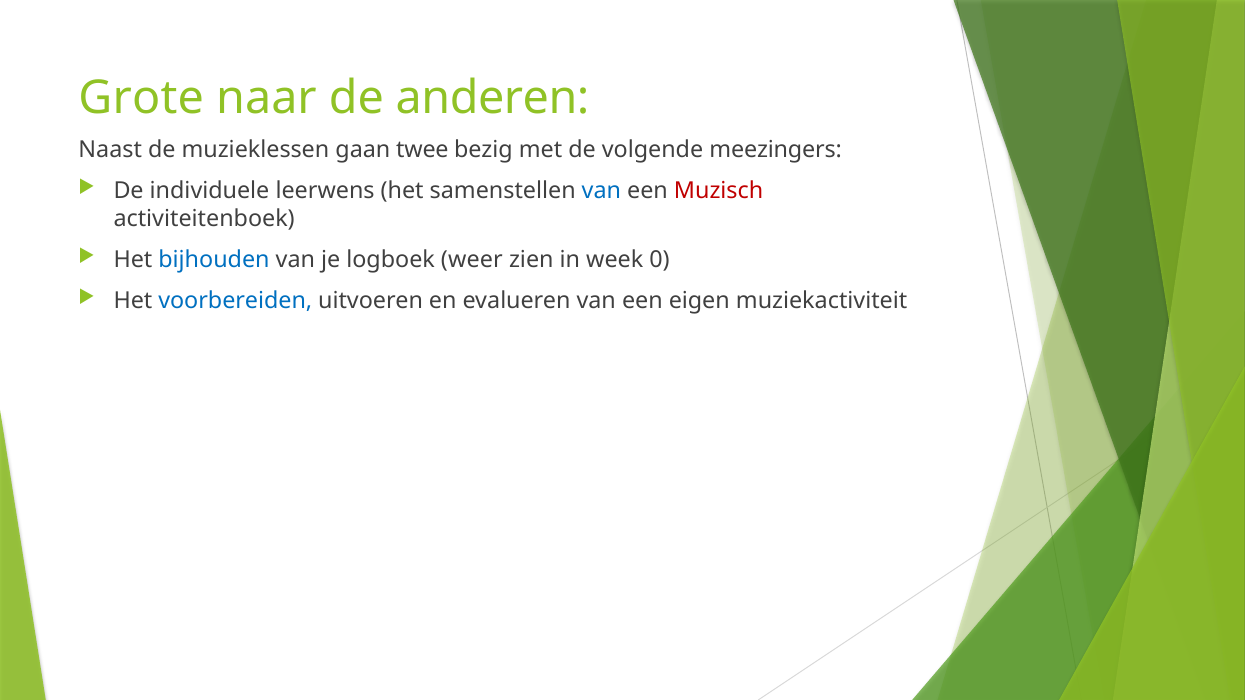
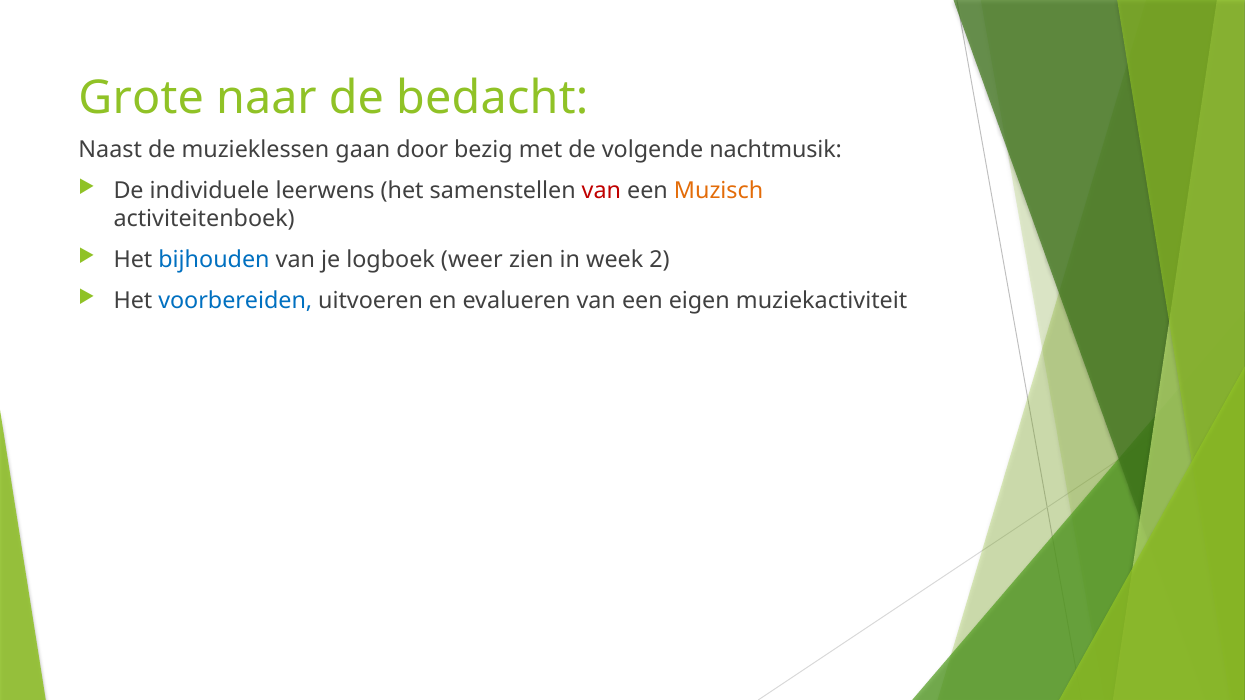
anderen: anderen -> bedacht
twee: twee -> door
meezingers: meezingers -> nachtmusik
van at (601, 191) colour: blue -> red
Muzisch colour: red -> orange
0: 0 -> 2
